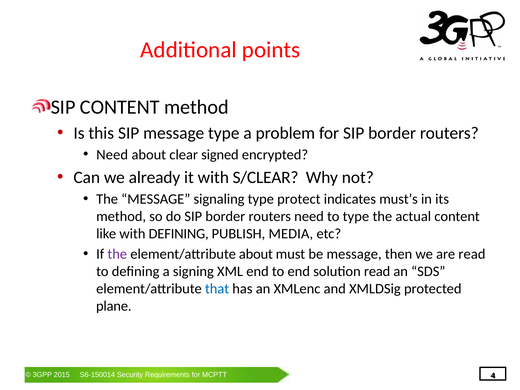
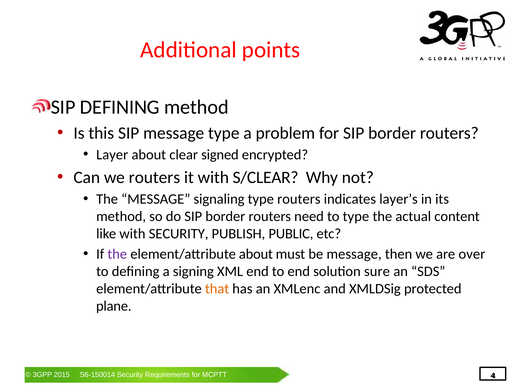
SIP CONTENT: CONTENT -> DEFINING
Need at (112, 155): Need -> Layer
we already: already -> routers
type protect: protect -> routers
must’s: must’s -> layer’s
with DEFINING: DEFINING -> SECURITY
MEDIA: MEDIA -> PUBLIC
are read: read -> over
solution read: read -> sure
that colour: blue -> orange
